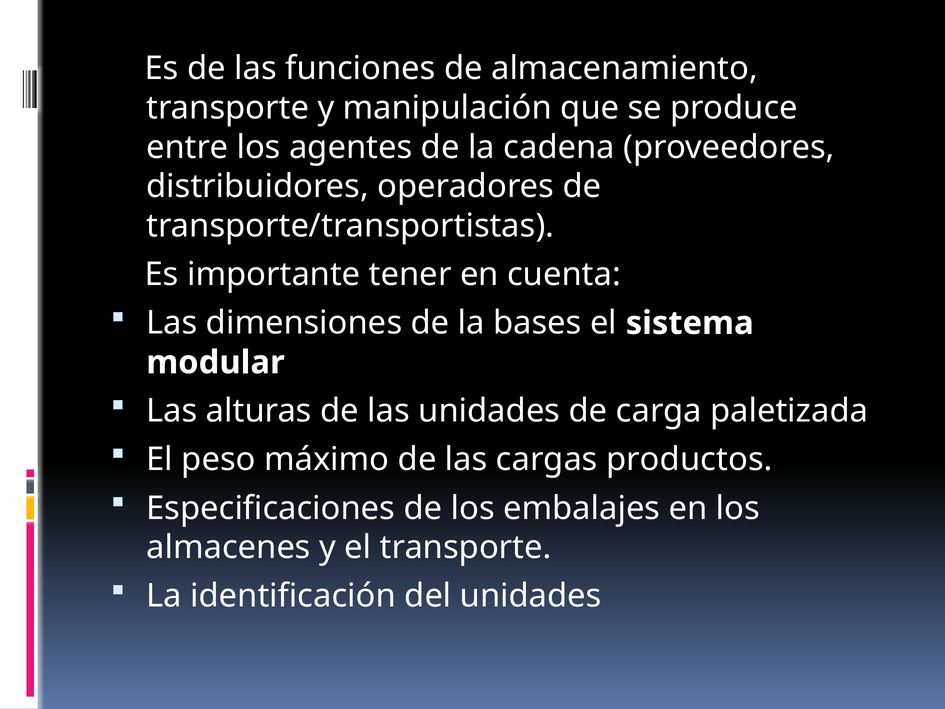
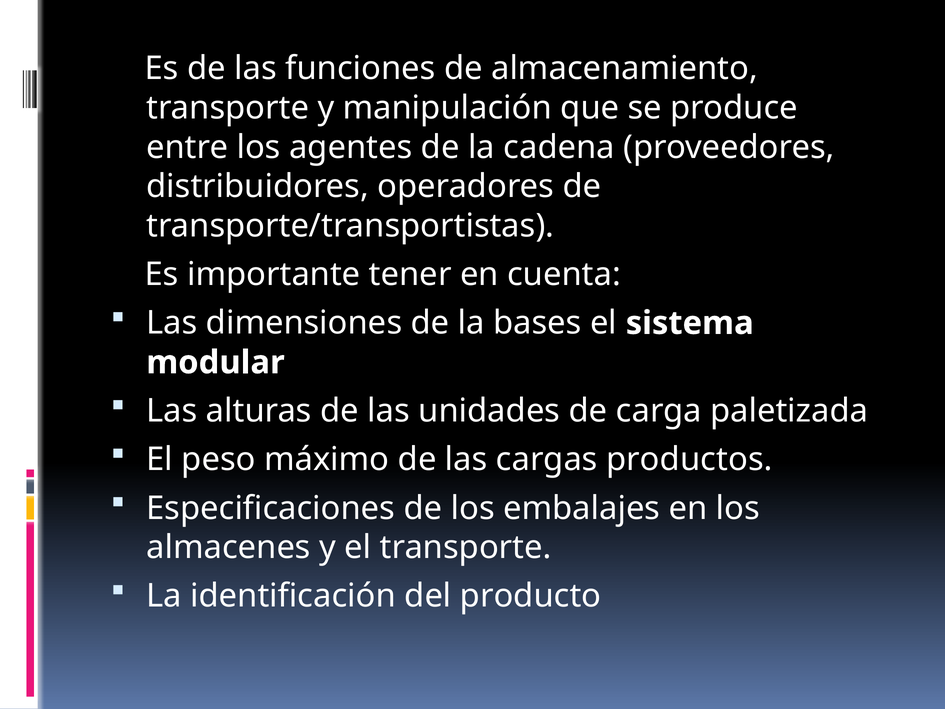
del unidades: unidades -> producto
